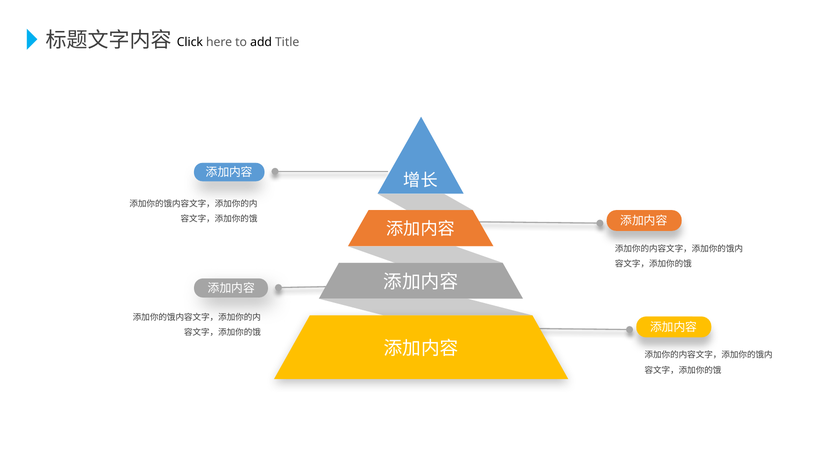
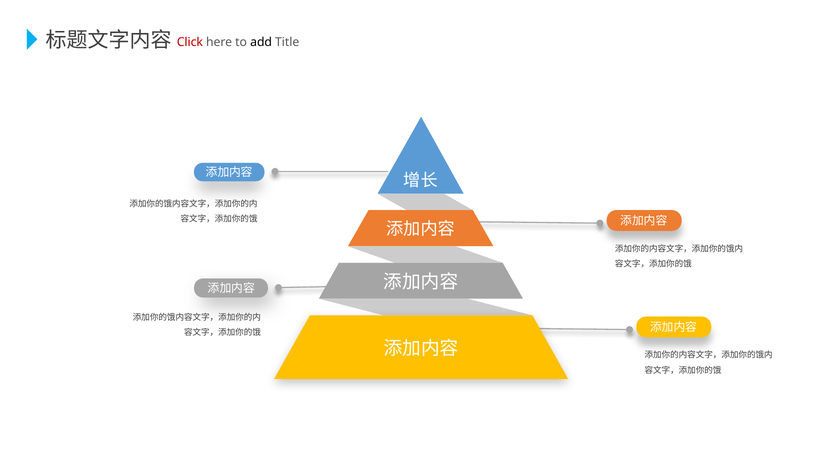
Click colour: black -> red
